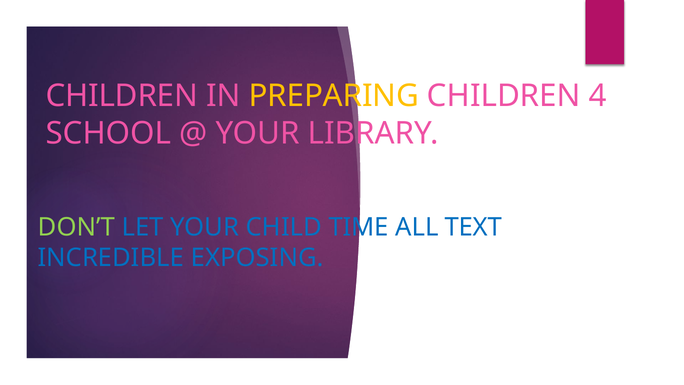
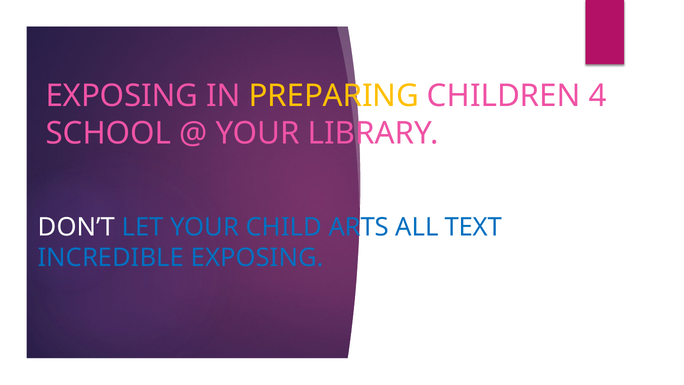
CHILDREN at (122, 96): CHILDREN -> EXPOSING
DON’T colour: light green -> white
TIME: TIME -> ARTS
